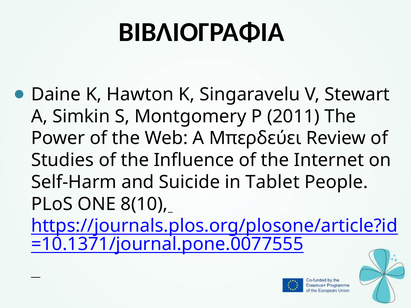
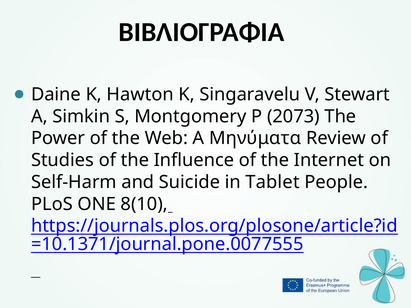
2011: 2011 -> 2073
Μπερδεύει: Μπερδεύει -> Μηνύματα
